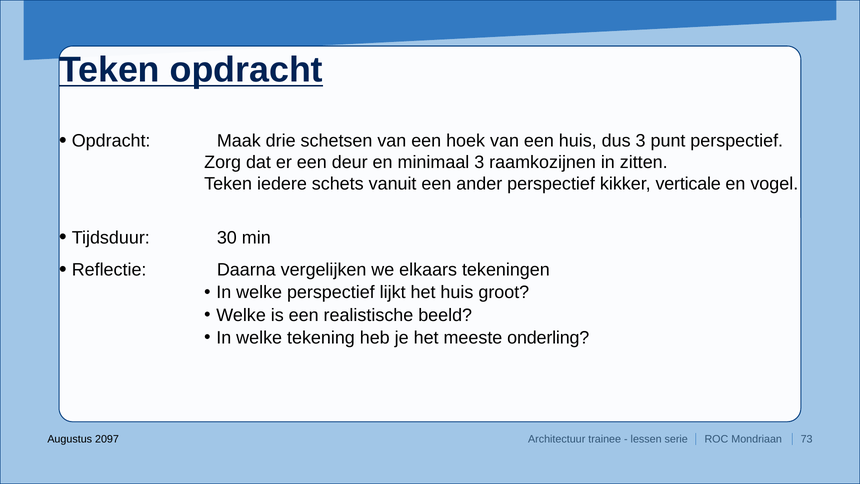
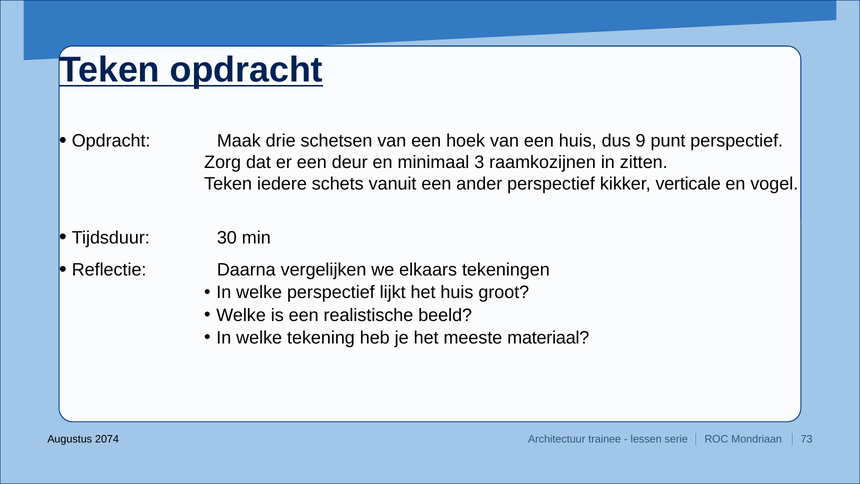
dus 3: 3 -> 9
onderling: onderling -> materiaal
2097: 2097 -> 2074
